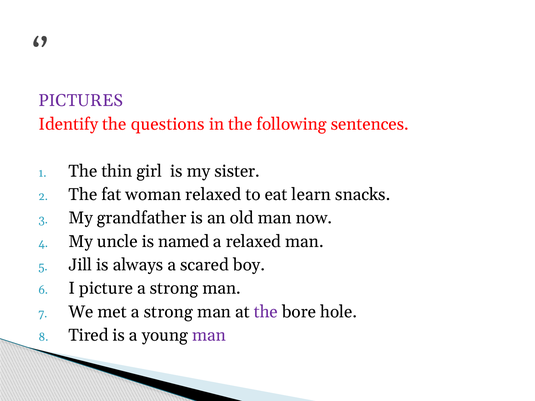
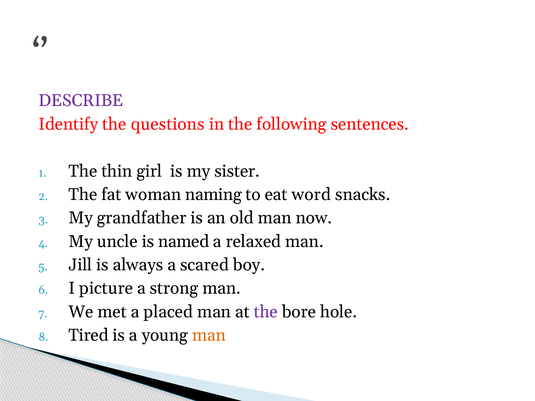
PICTURES: PICTURES -> DESCRIBE
woman relaxed: relaxed -> naming
learn: learn -> word
met a strong: strong -> placed
man at (209, 335) colour: purple -> orange
